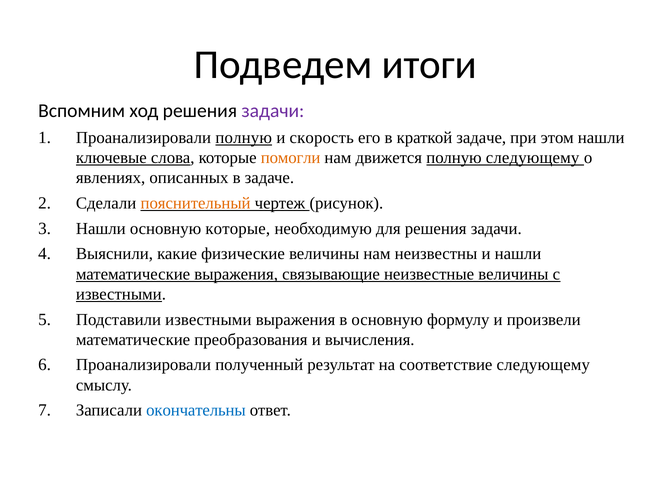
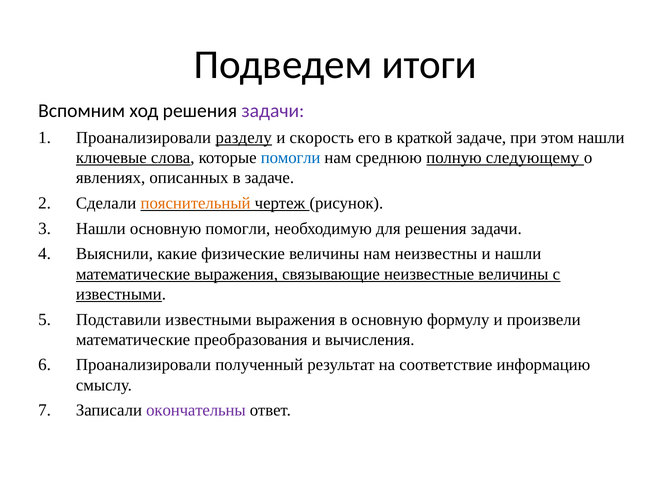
Проанализировали полную: полную -> разделу
помогли at (291, 158) colour: orange -> blue
движется: движется -> среднюю
основную которые: которые -> помогли
соответствие следующему: следующему -> информацию
окончательны colour: blue -> purple
